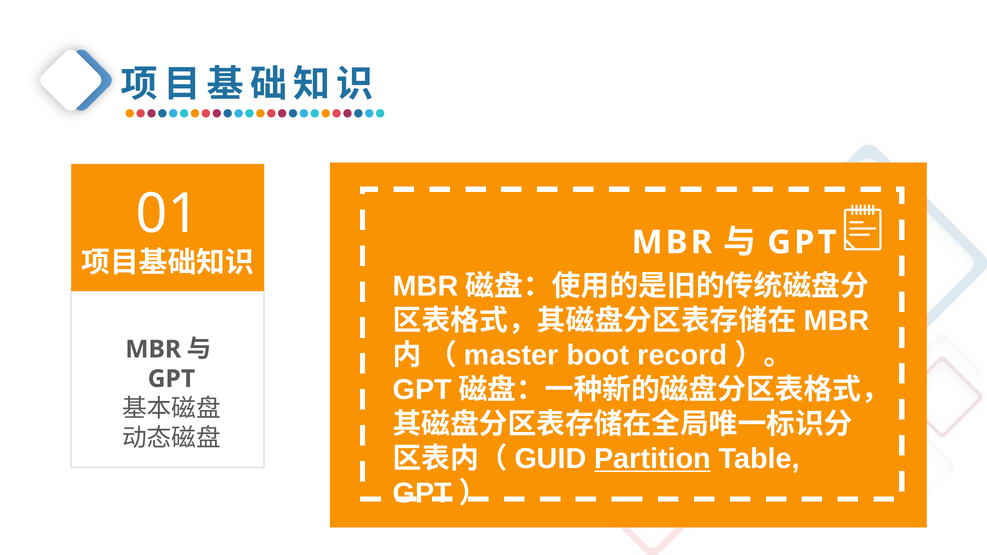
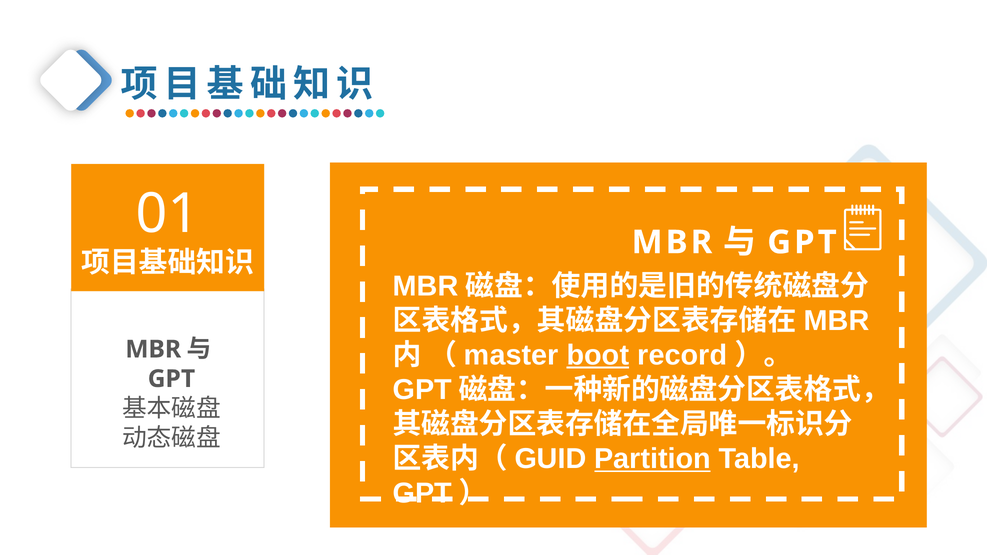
boot underline: none -> present
